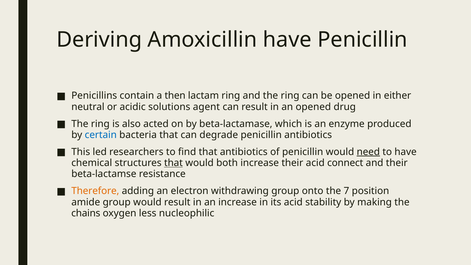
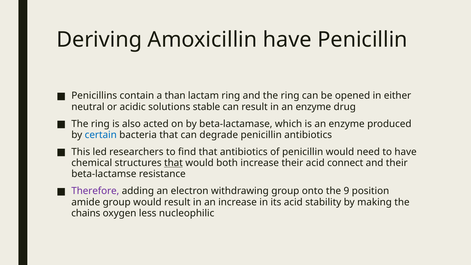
then: then -> than
agent: agent -> stable
in an opened: opened -> enzyme
need underline: present -> none
Therefore colour: orange -> purple
7: 7 -> 9
